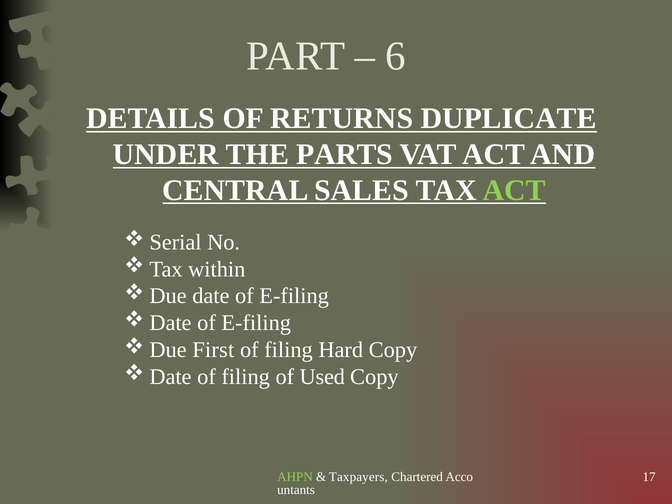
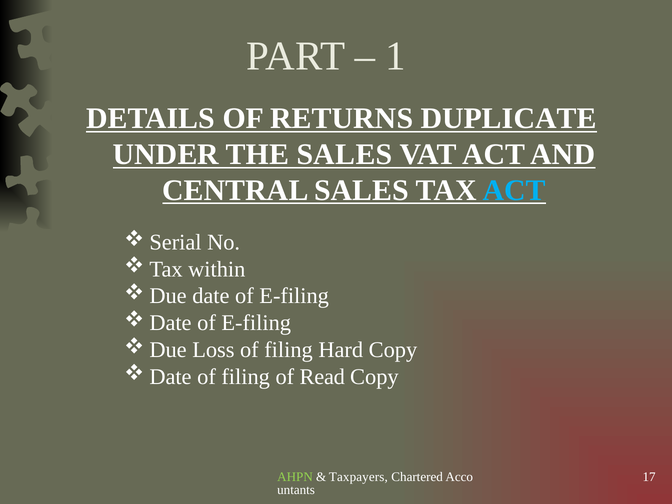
6: 6 -> 1
THE PARTS: PARTS -> SALES
ACT at (514, 190) colour: light green -> light blue
First: First -> Loss
Used: Used -> Read
